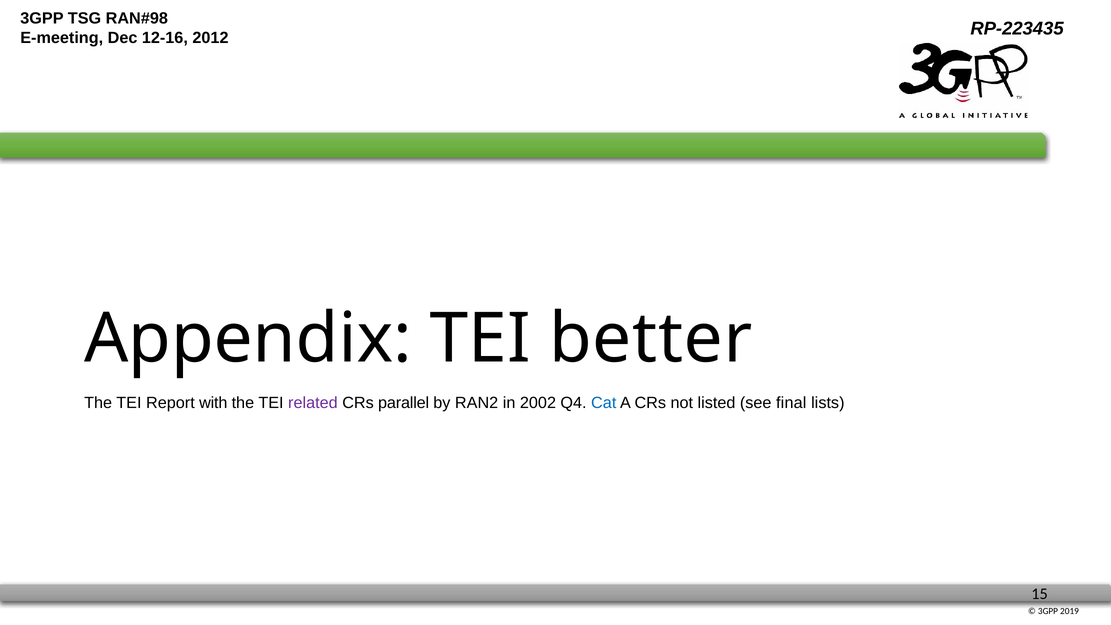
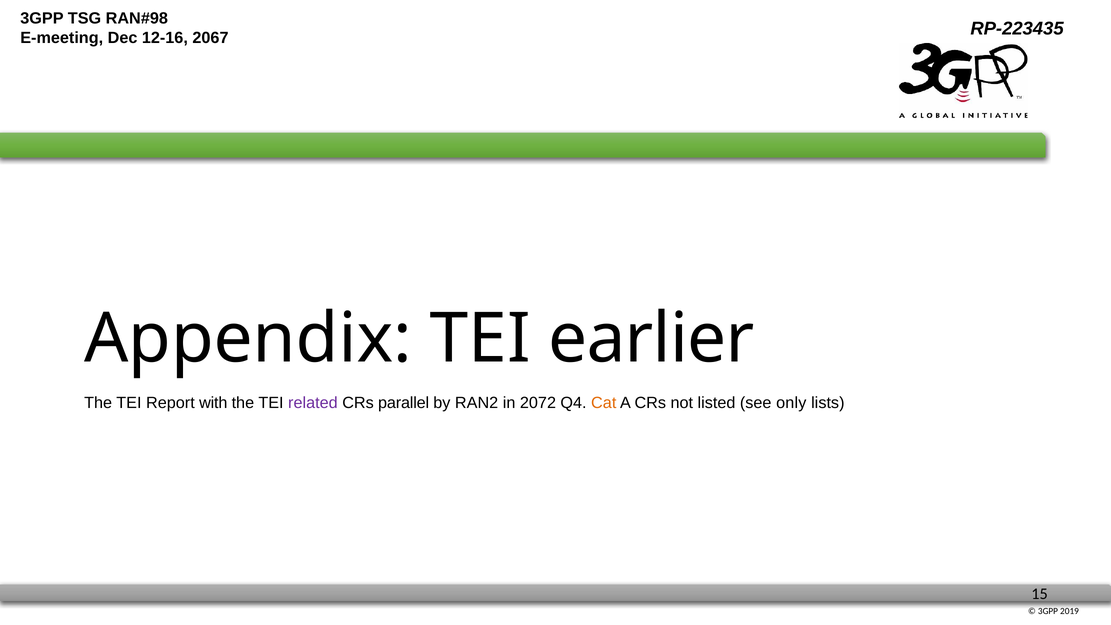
2012: 2012 -> 2067
better: better -> earlier
2002: 2002 -> 2072
Cat colour: blue -> orange
final: final -> only
